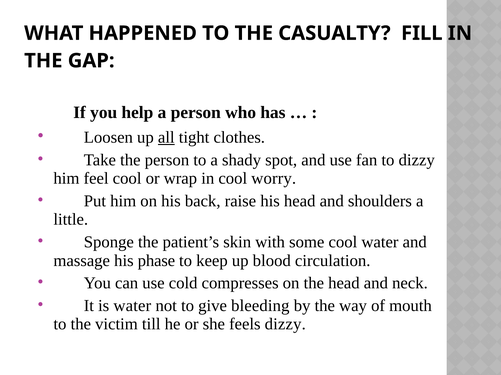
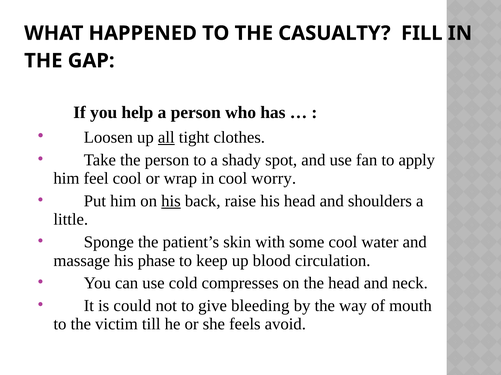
to dizzy: dizzy -> apply
his at (171, 201) underline: none -> present
is water: water -> could
feels dizzy: dizzy -> avoid
